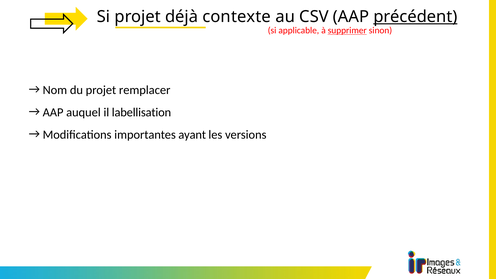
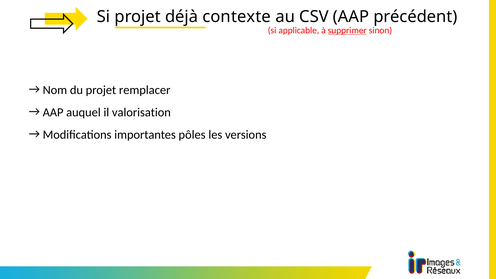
précédent underline: present -> none
labellisation: labellisation -> valorisation
ayant: ayant -> pôles
